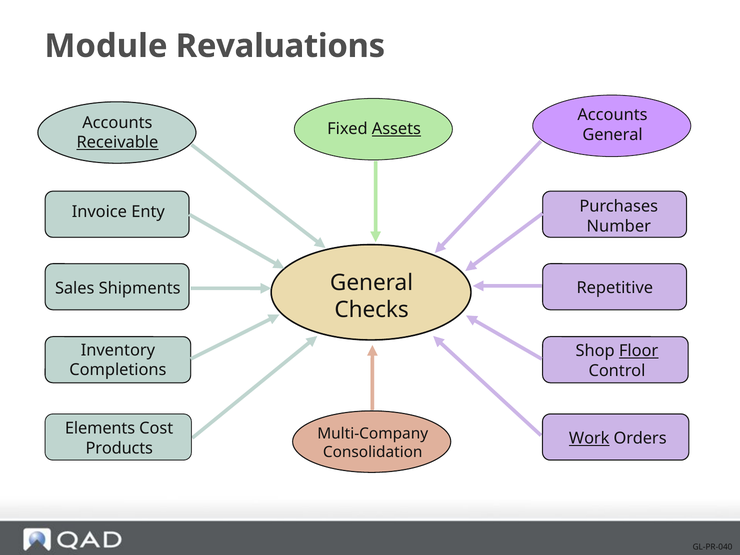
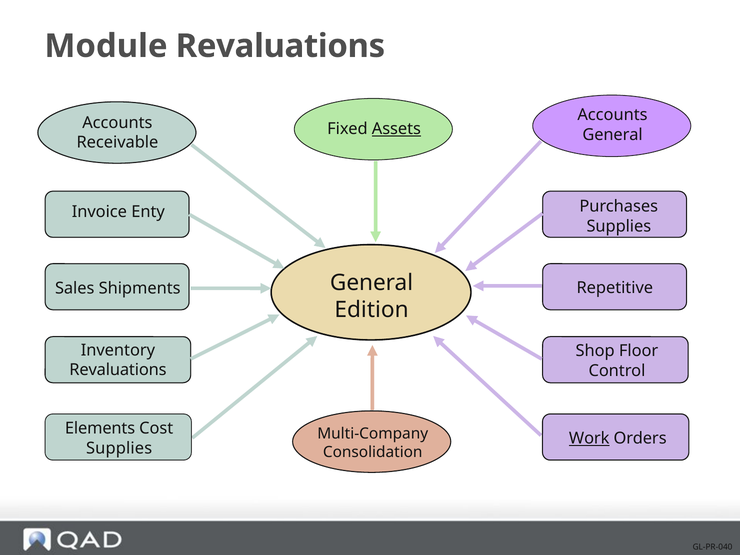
Receivable underline: present -> none
Number at (619, 226): Number -> Supplies
Checks: Checks -> Edition
Floor underline: present -> none
Completions at (118, 370): Completions -> Revaluations
Products at (119, 448): Products -> Supplies
